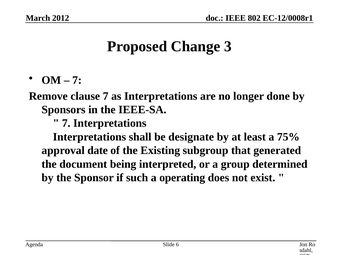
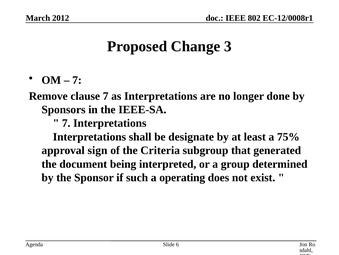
date: date -> sign
Existing: Existing -> Criteria
